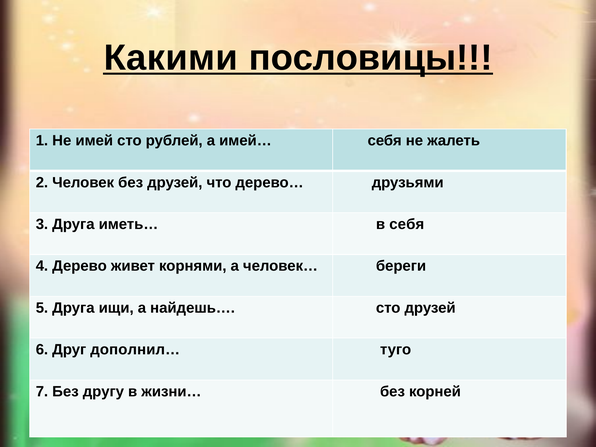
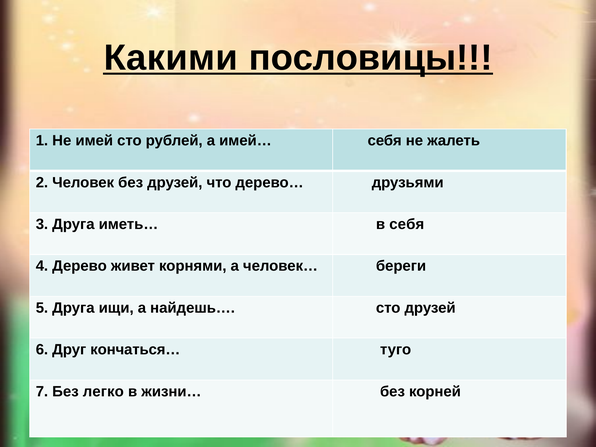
дополнил…: дополнил… -> кончаться…
другу: другу -> легко
